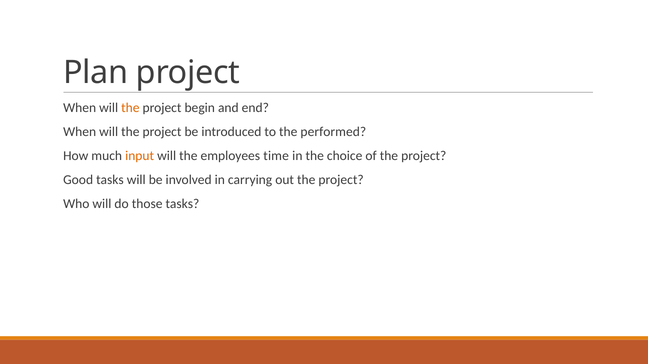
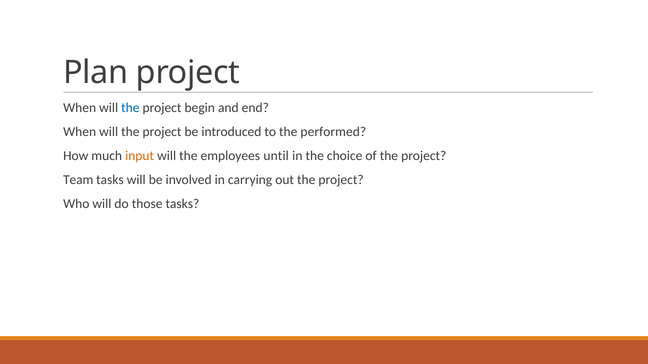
the at (130, 108) colour: orange -> blue
time: time -> until
Good: Good -> Team
